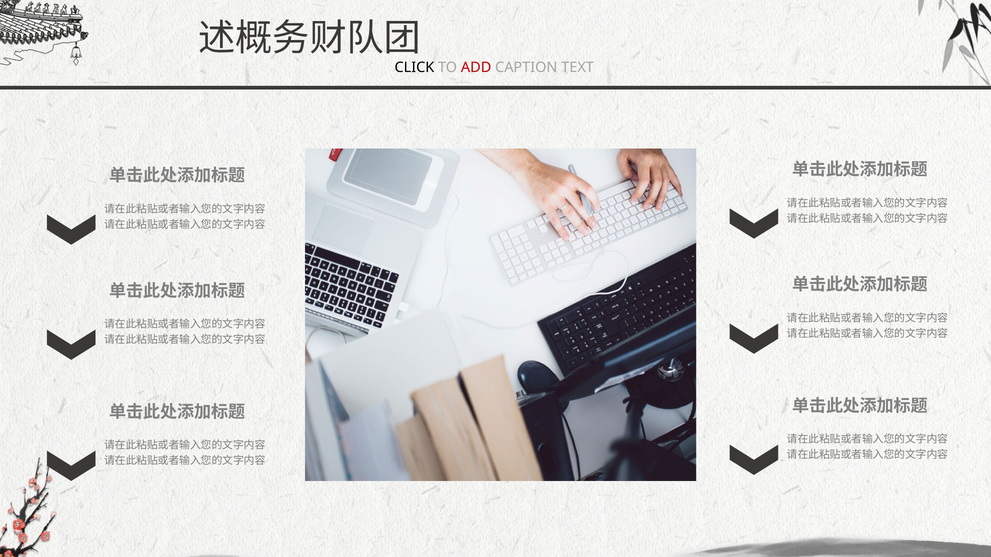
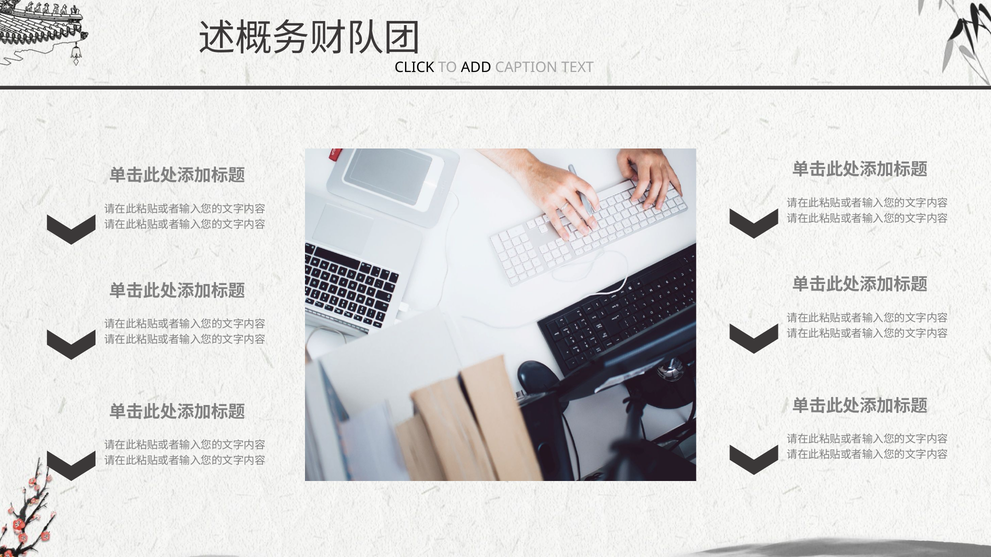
ADD colour: red -> black
